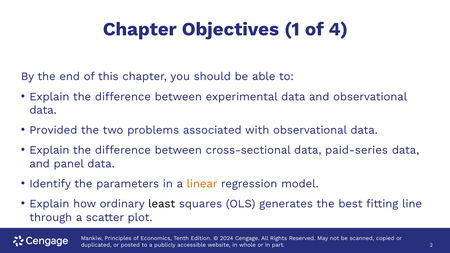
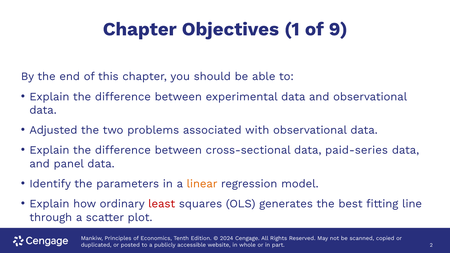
4: 4 -> 9
Provided: Provided -> Adjusted
least colour: black -> red
